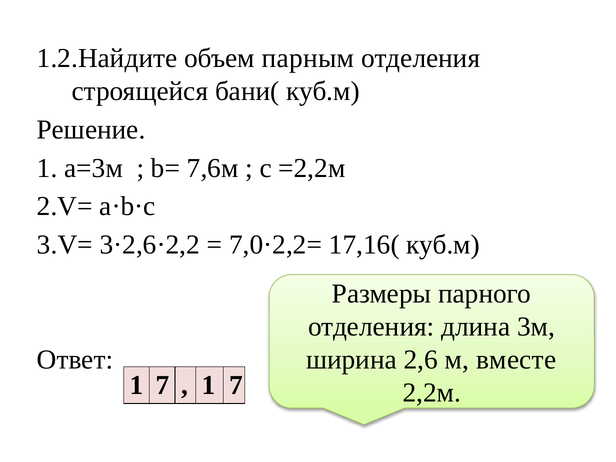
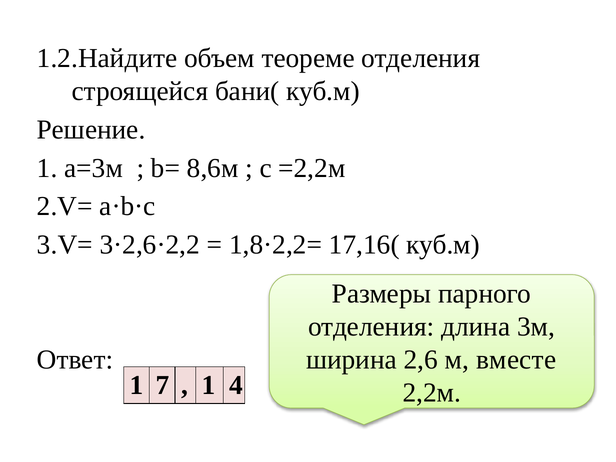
парным: парным -> теореме
7,6м: 7,6м -> 8,6м
7,0·2,2=: 7,0·2,2= -> 1,8·2,2=
7 at (236, 385): 7 -> 4
